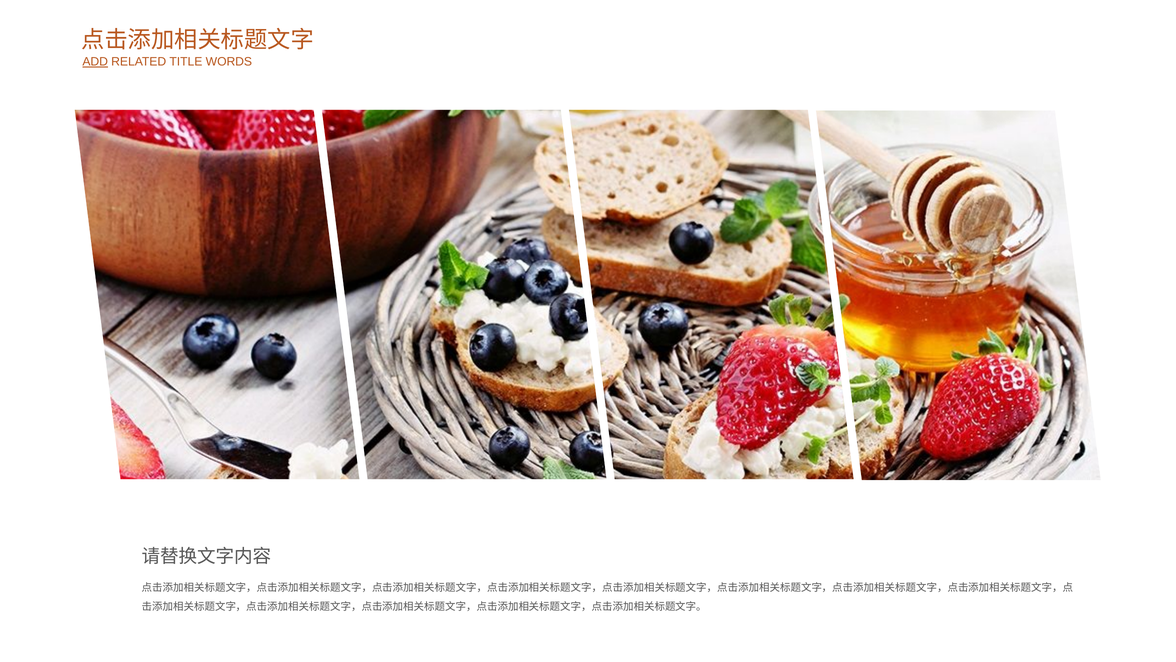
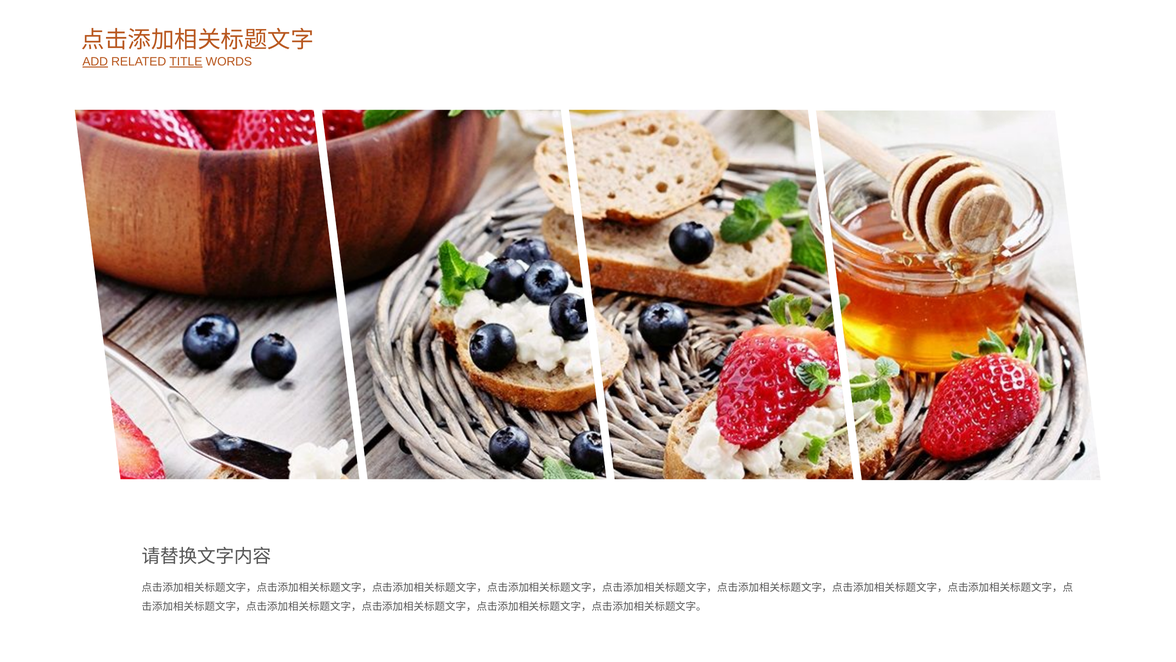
TITLE underline: none -> present
